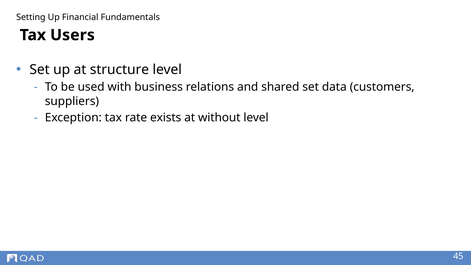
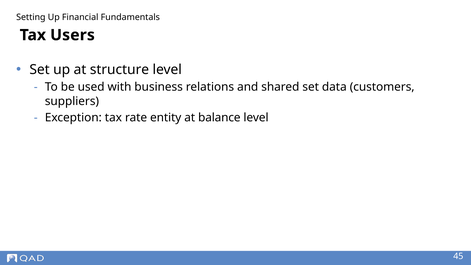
exists: exists -> entity
without: without -> balance
